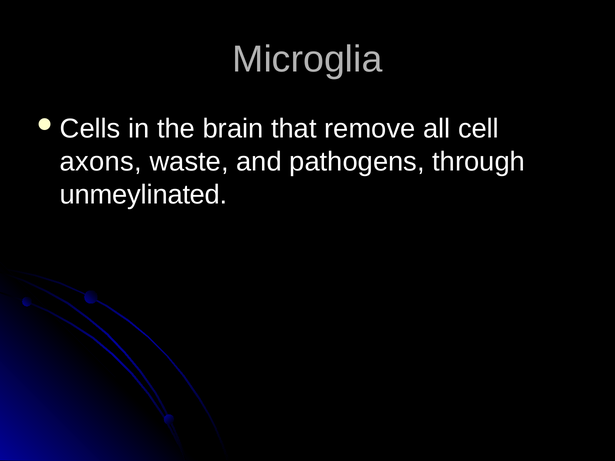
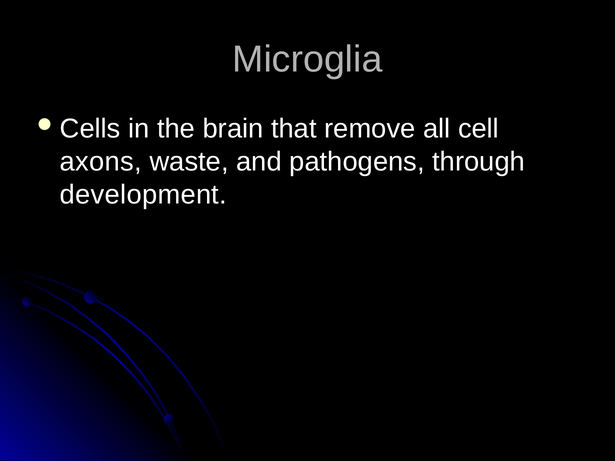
unmeylinated: unmeylinated -> development
